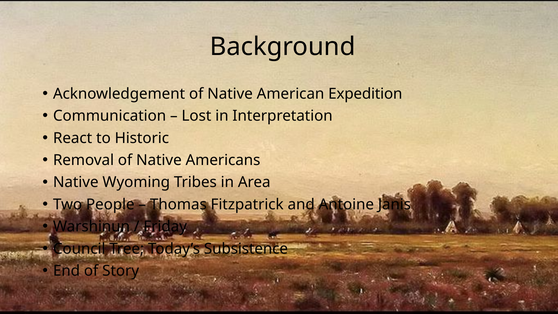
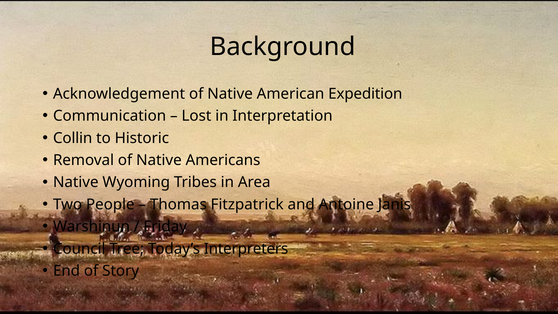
React: React -> Collin
Subsistence: Subsistence -> Interpreters
